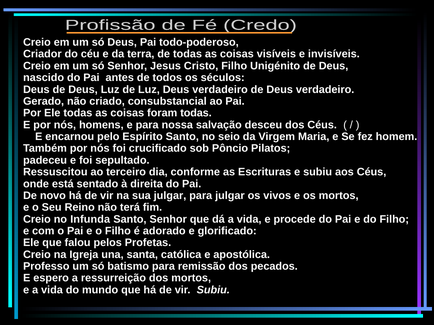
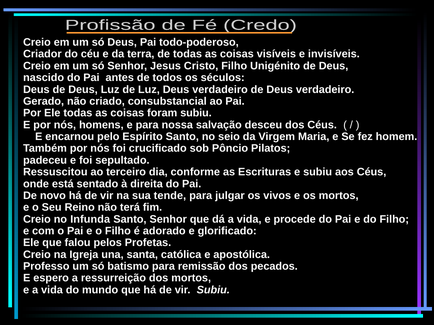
foram todas: todas -> subiu
sua julgar: julgar -> tende
